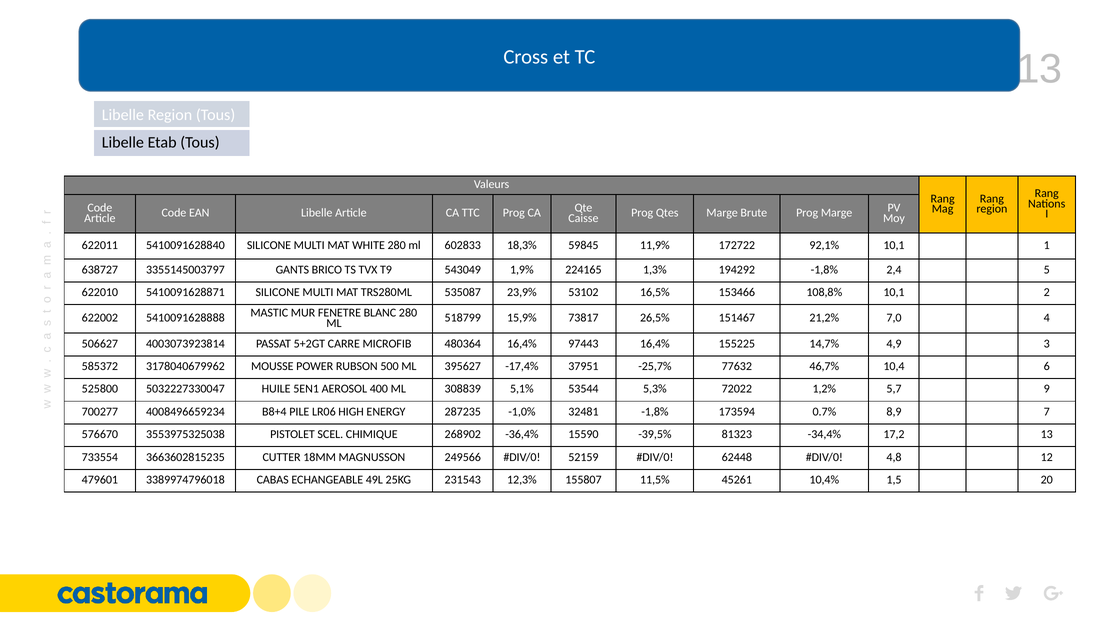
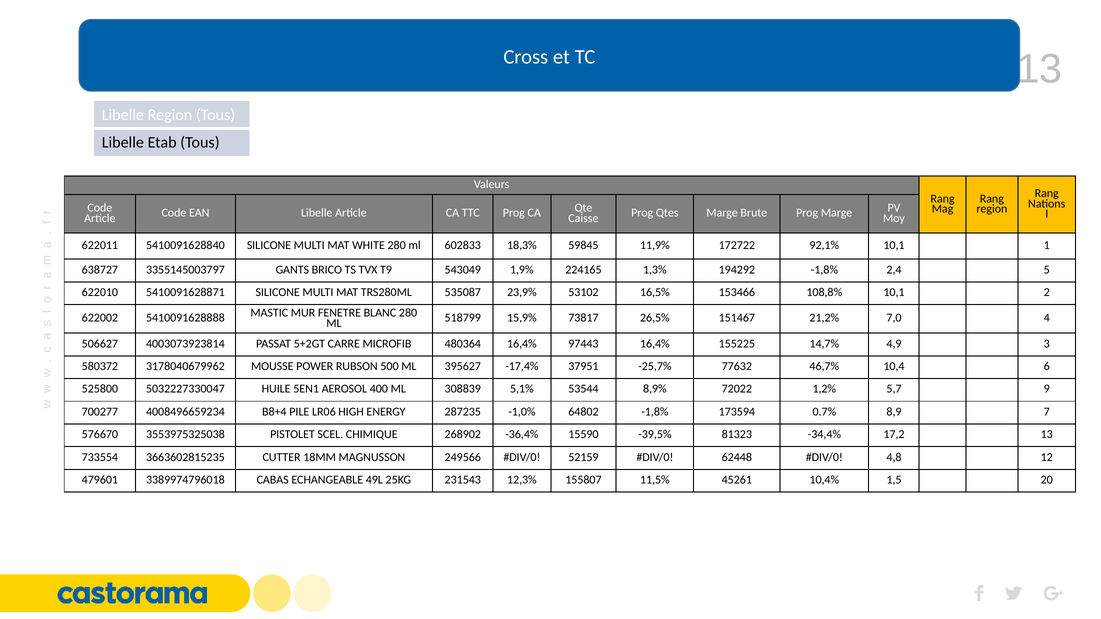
585372: 585372 -> 580372
5,3%: 5,3% -> 8,9%
32481: 32481 -> 64802
